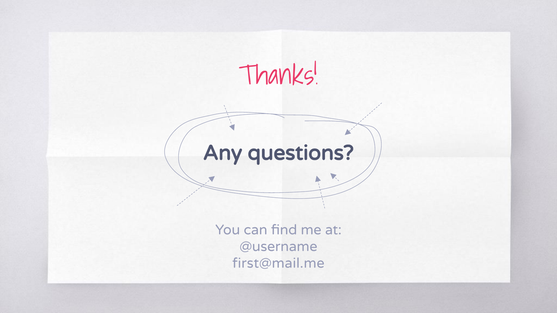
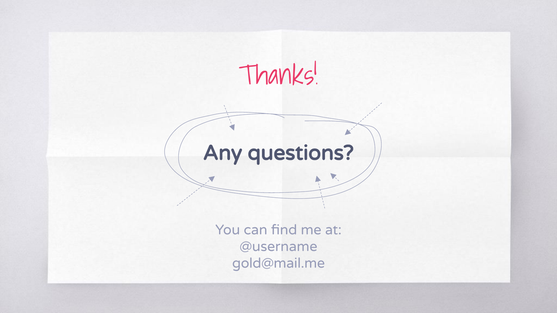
first@mail.me: first@mail.me -> gold@mail.me
